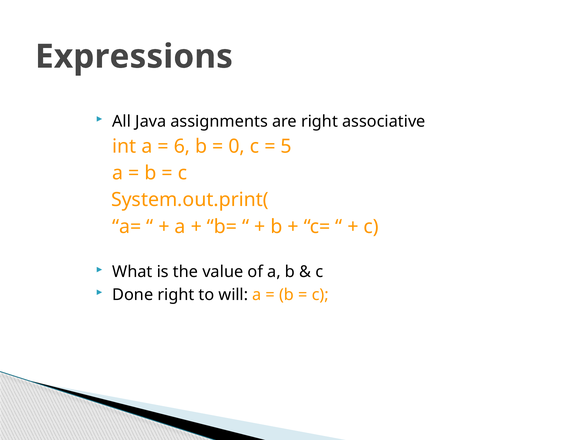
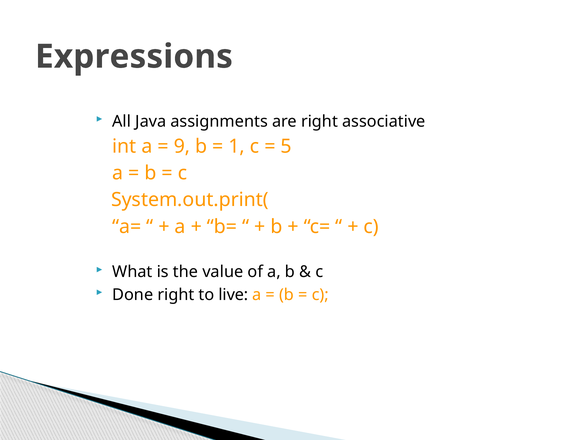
6: 6 -> 9
0: 0 -> 1
will: will -> live
